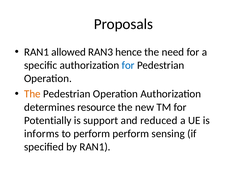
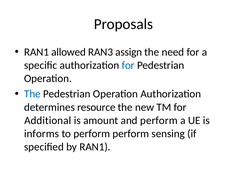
hence: hence -> assign
The at (32, 94) colour: orange -> blue
Potentially: Potentially -> Additional
support: support -> amount
and reduced: reduced -> perform
